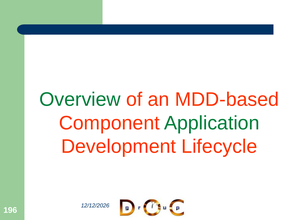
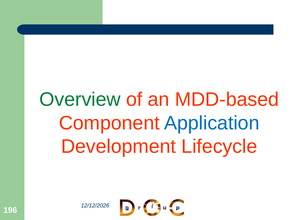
Application colour: green -> blue
